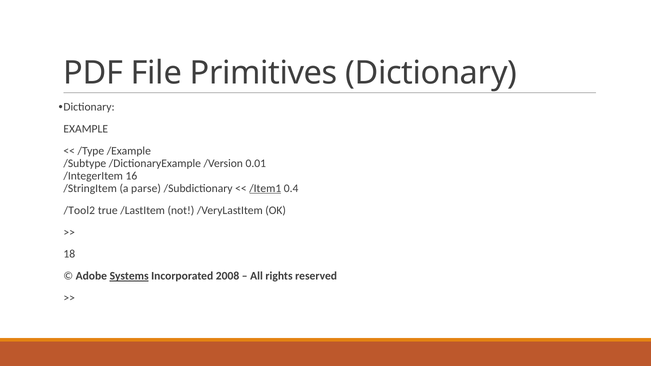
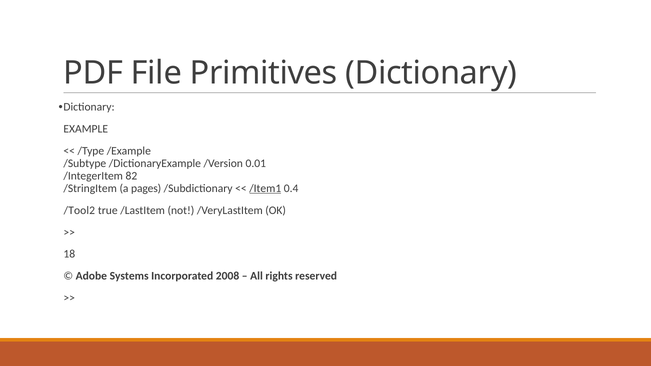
16: 16 -> 82
parse: parse -> pages
Systems underline: present -> none
